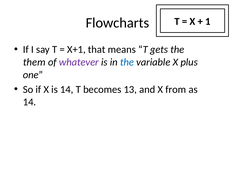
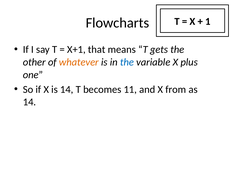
them: them -> other
whatever colour: purple -> orange
13: 13 -> 11
